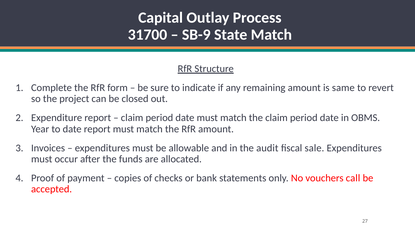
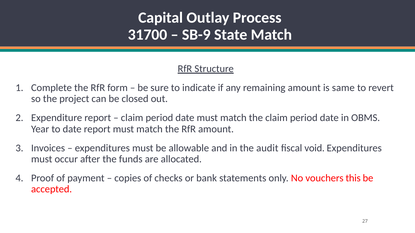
sale: sale -> void
call: call -> this
